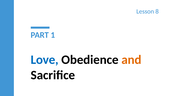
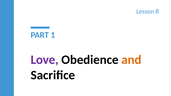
Love colour: blue -> purple
